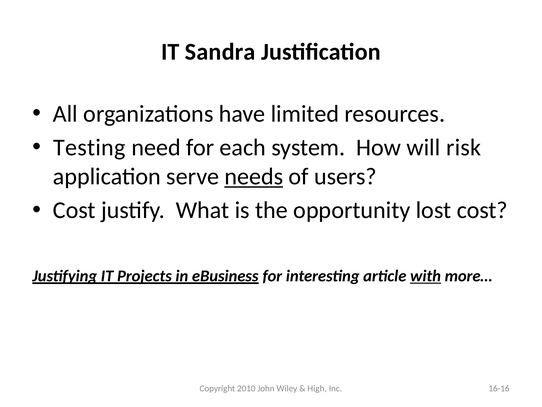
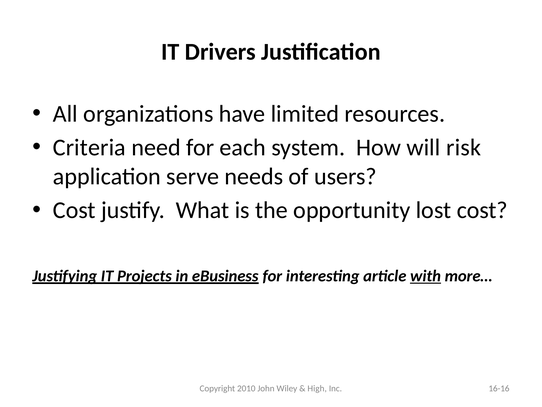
Sandra: Sandra -> Drivers
Testing: Testing -> Criteria
needs underline: present -> none
